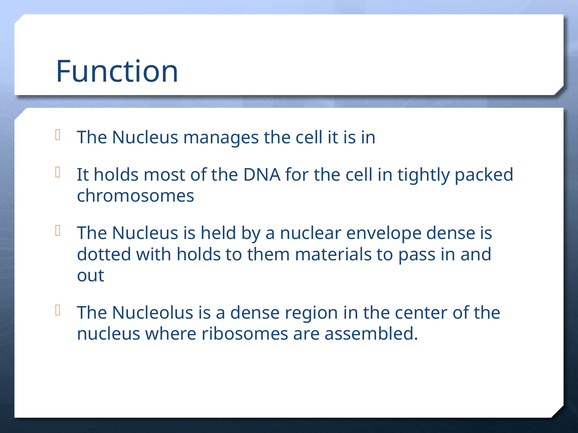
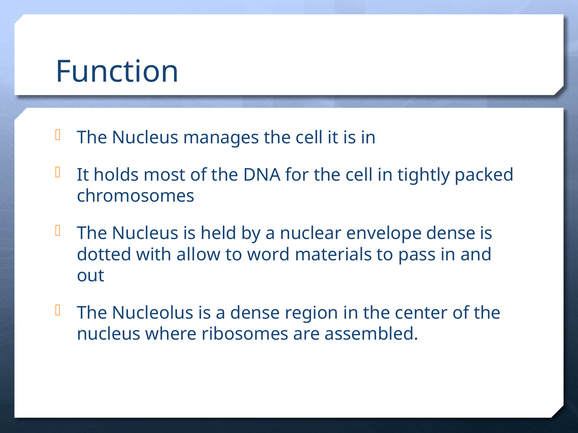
with holds: holds -> allow
them: them -> word
